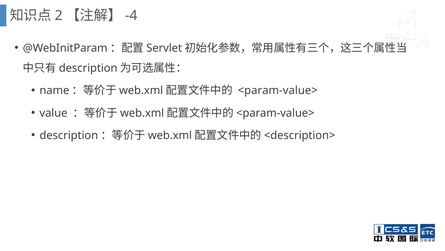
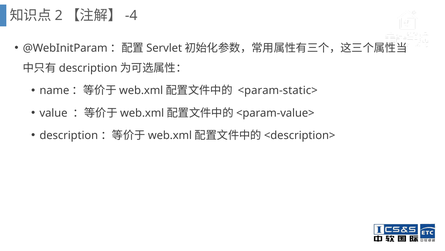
<param-value> at (278, 90): <param-value> -> <param-static>
